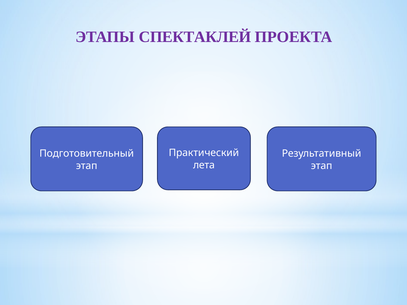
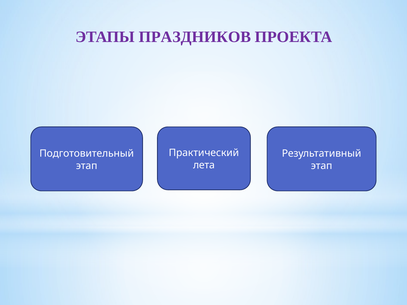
СПЕКТАКЛЕЙ: СПЕКТАКЛЕЙ -> ПРАЗДНИКОВ
